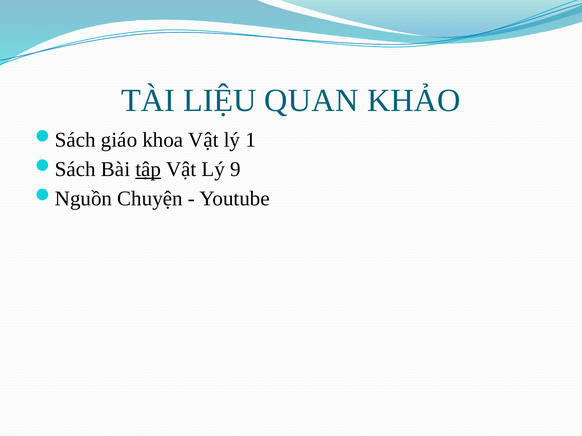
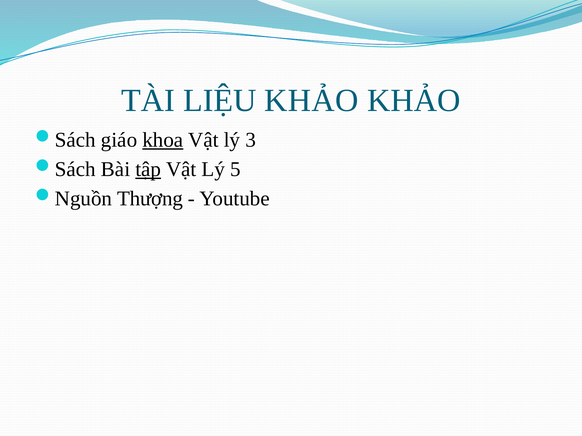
LIỆU QUAN: QUAN -> KHẢO
khoa underline: none -> present
1: 1 -> 3
9: 9 -> 5
Chuyện: Chuyện -> Thượng
